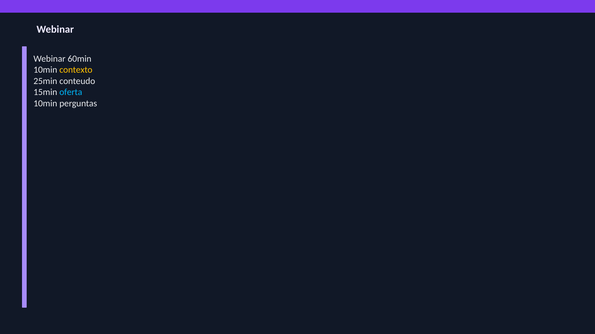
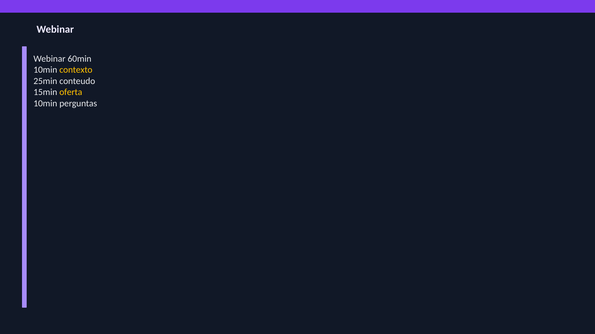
oferta colour: light blue -> yellow
